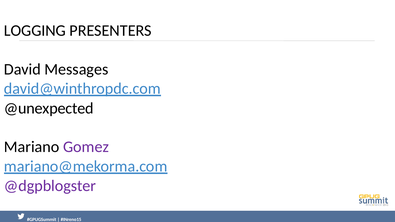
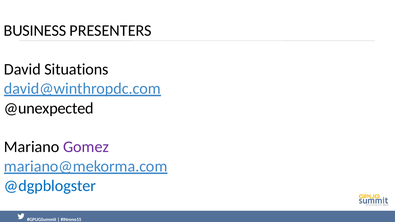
LOGGING: LOGGING -> BUSINESS
Messages: Messages -> Situations
@dgpblogster colour: purple -> blue
